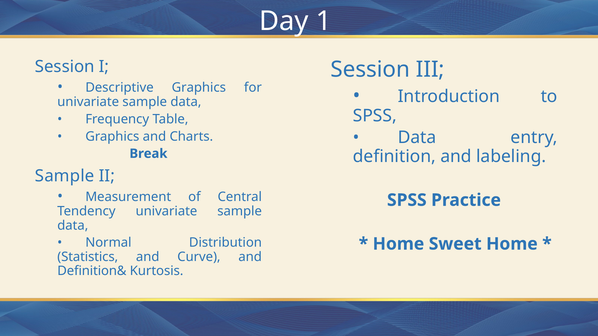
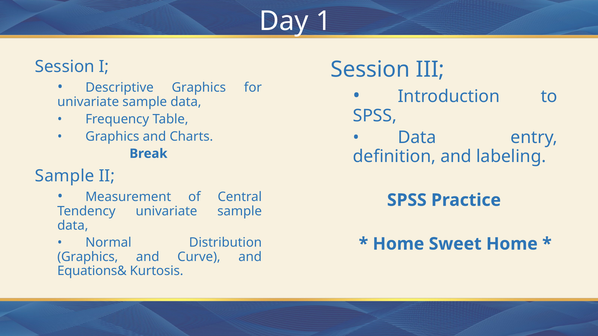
Statistics at (88, 257): Statistics -> Graphics
Definition&: Definition& -> Equations&
